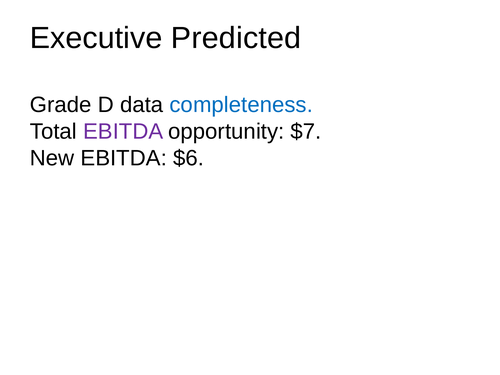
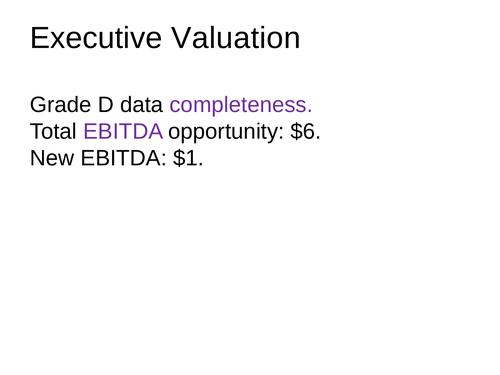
Predicted: Predicted -> Valuation
completeness colour: blue -> purple
$7: $7 -> $6
$6: $6 -> $1
